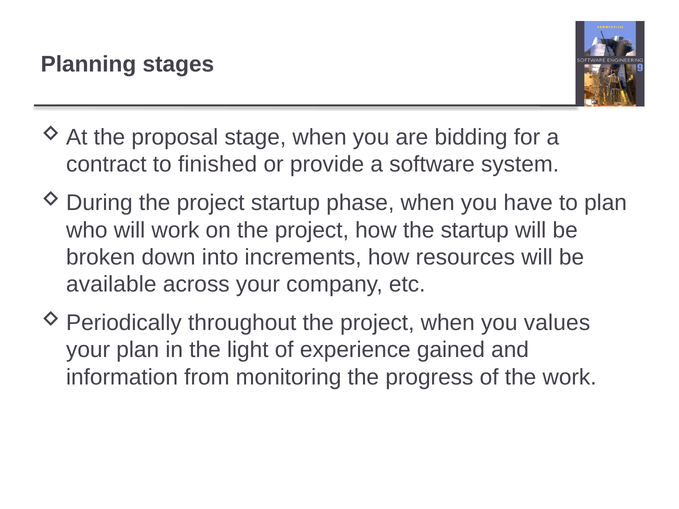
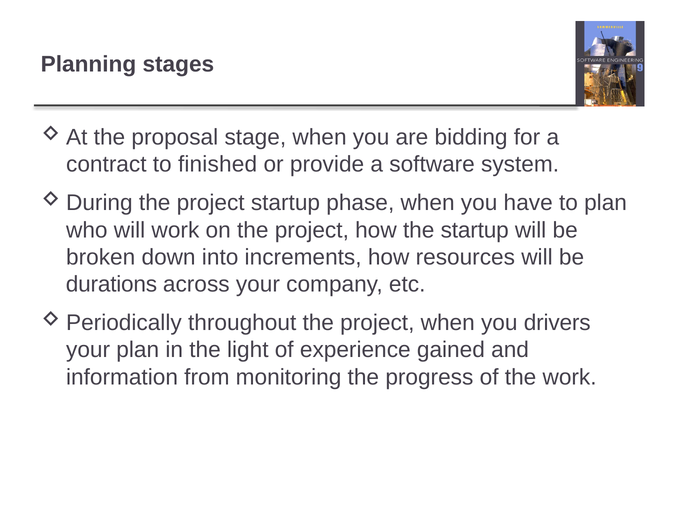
available: available -> durations
values: values -> drivers
